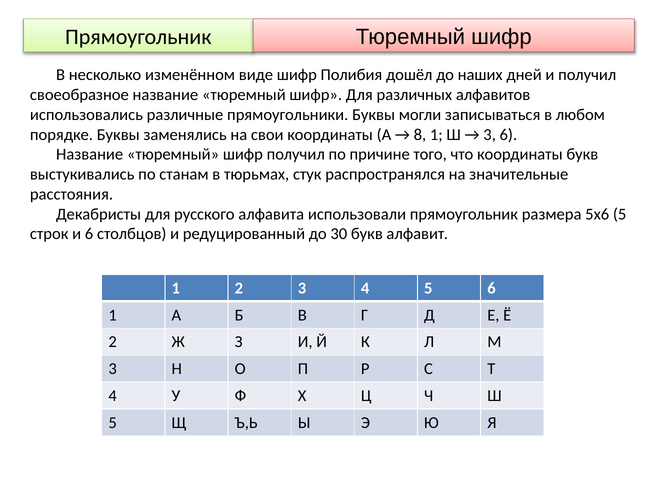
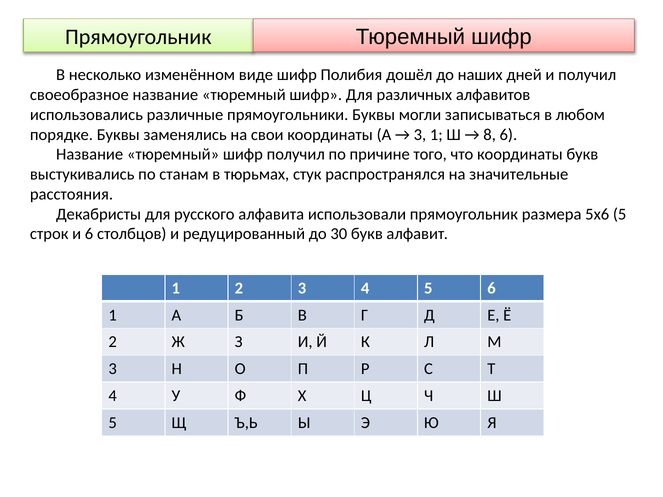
8 at (420, 135): 8 -> 3
3 at (490, 135): 3 -> 8
